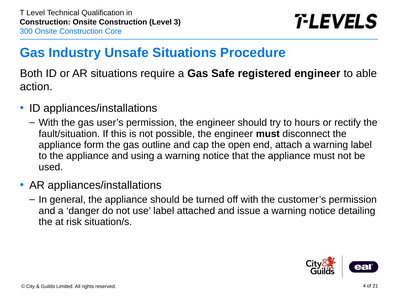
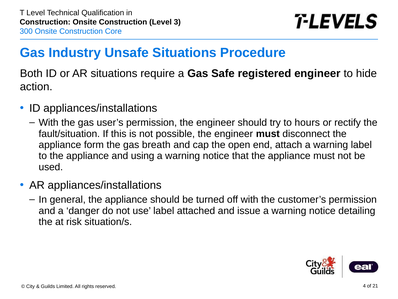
able: able -> hide
outline: outline -> breath
